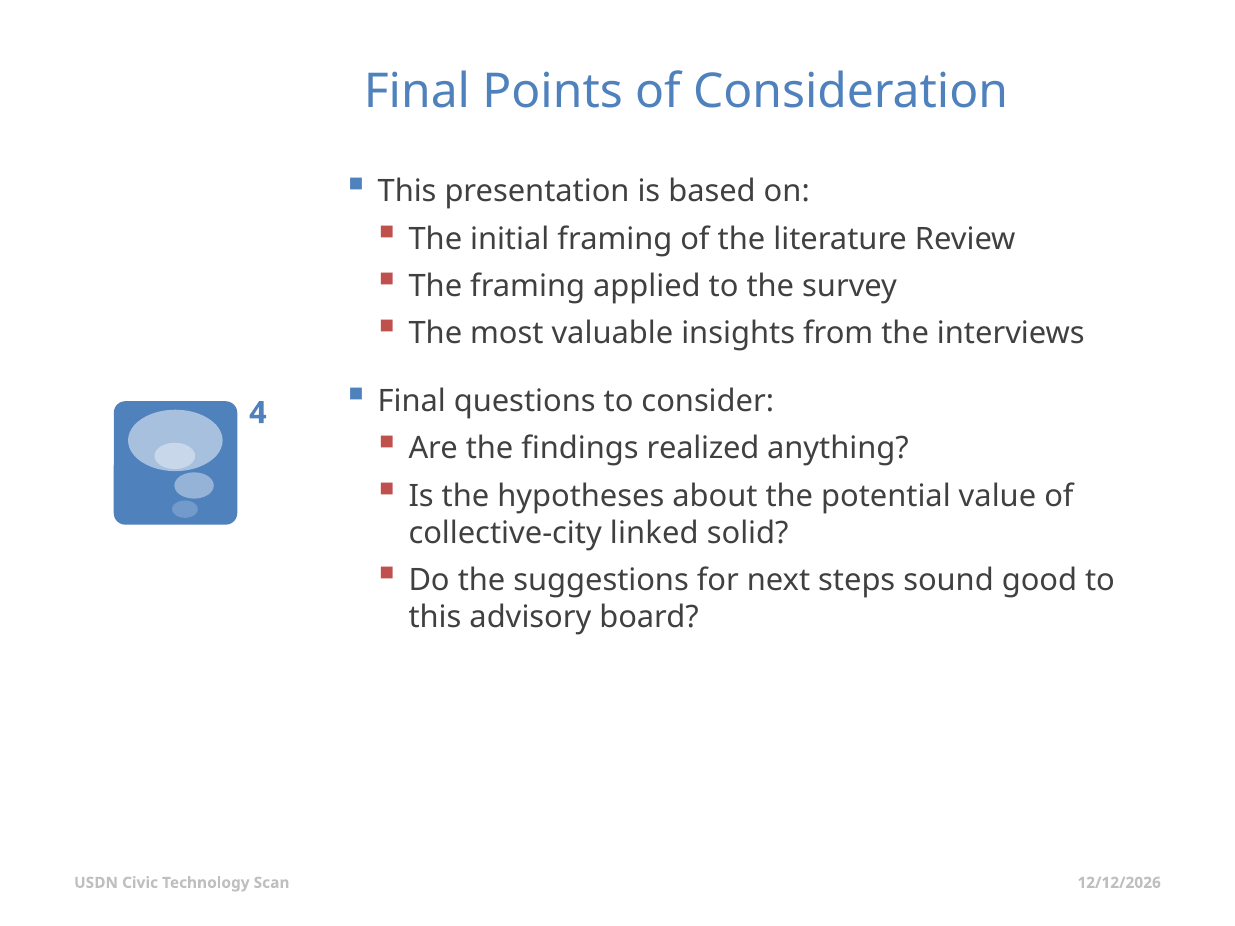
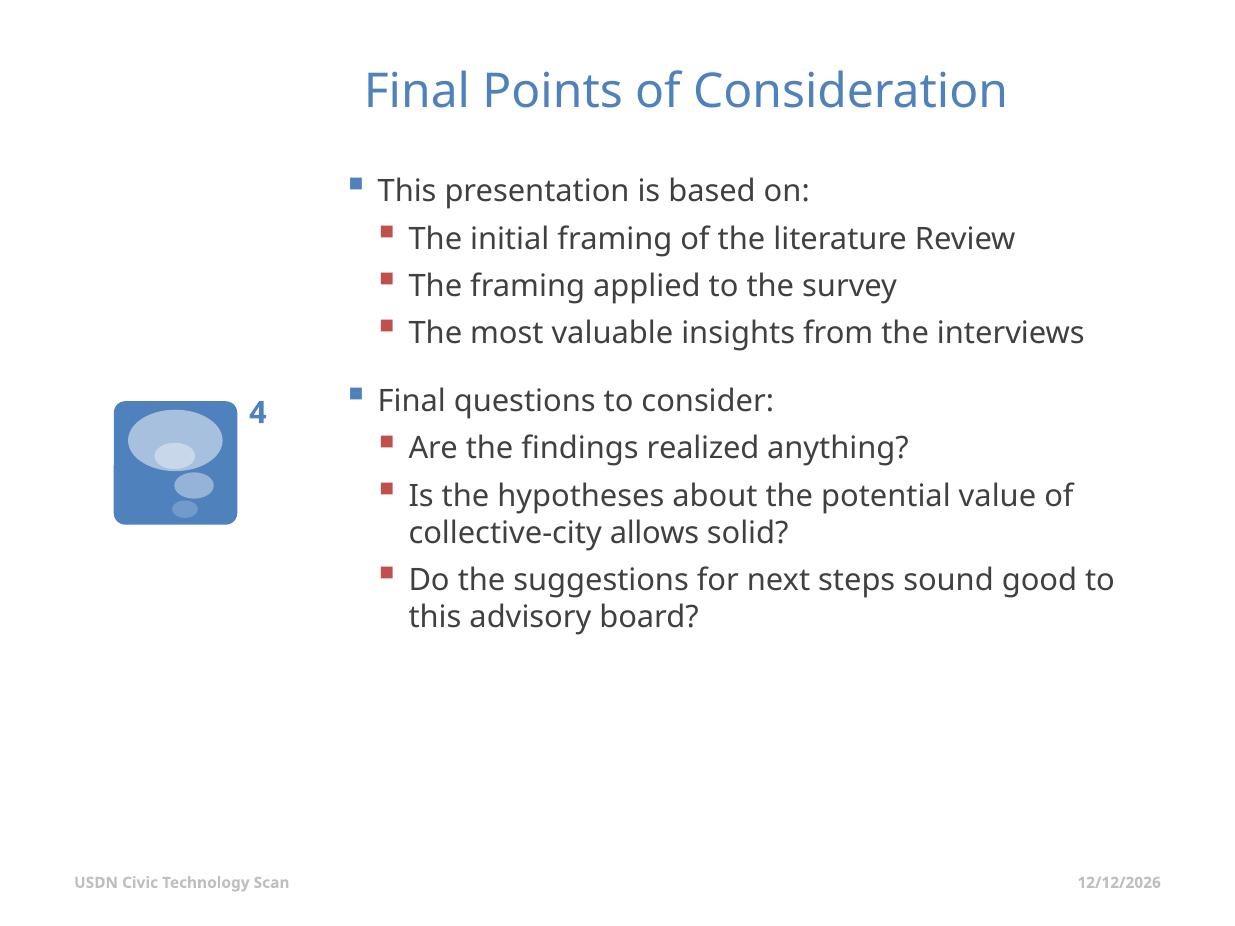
linked: linked -> allows
